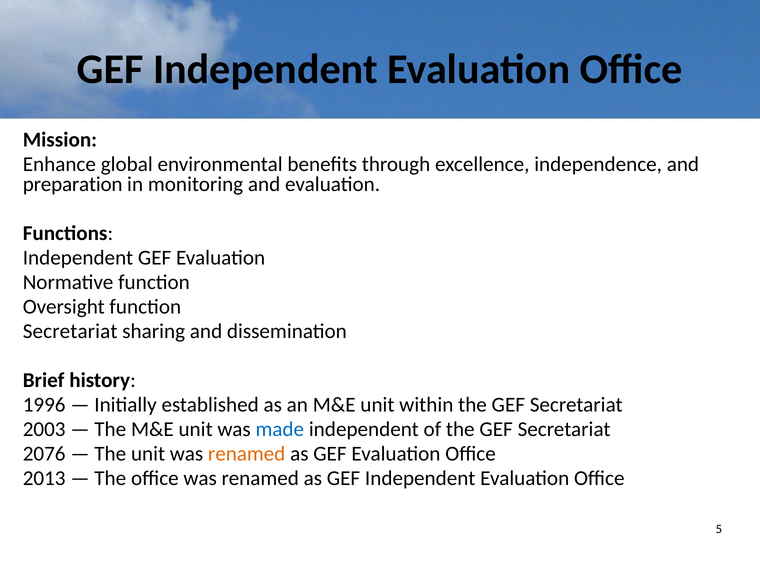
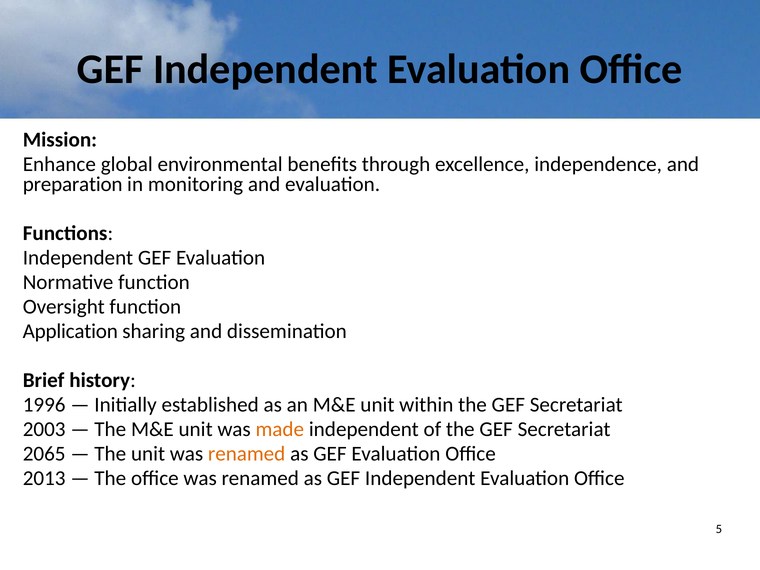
Secretariat at (70, 331): Secretariat -> Application
made colour: blue -> orange
2076: 2076 -> 2065
